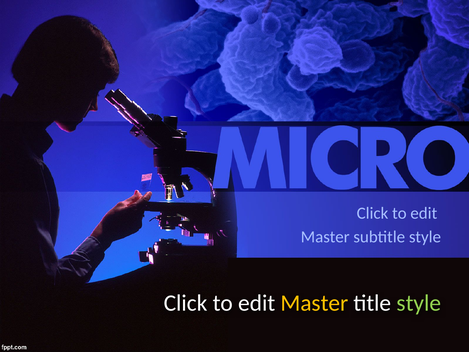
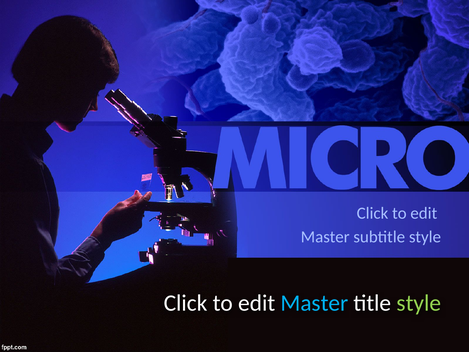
Master at (314, 303) colour: yellow -> light blue
